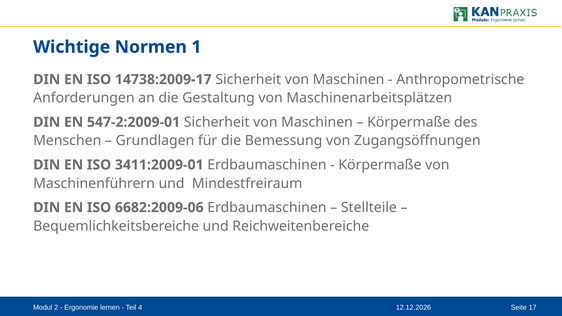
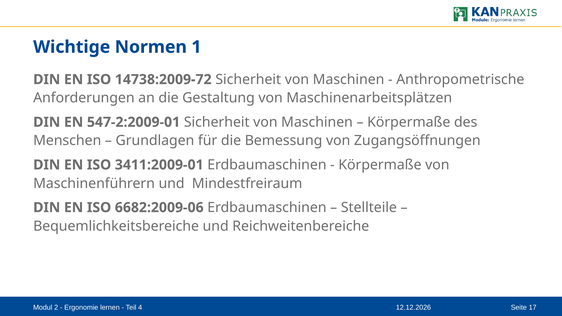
14738:2009-17: 14738:2009-17 -> 14738:2009-72
